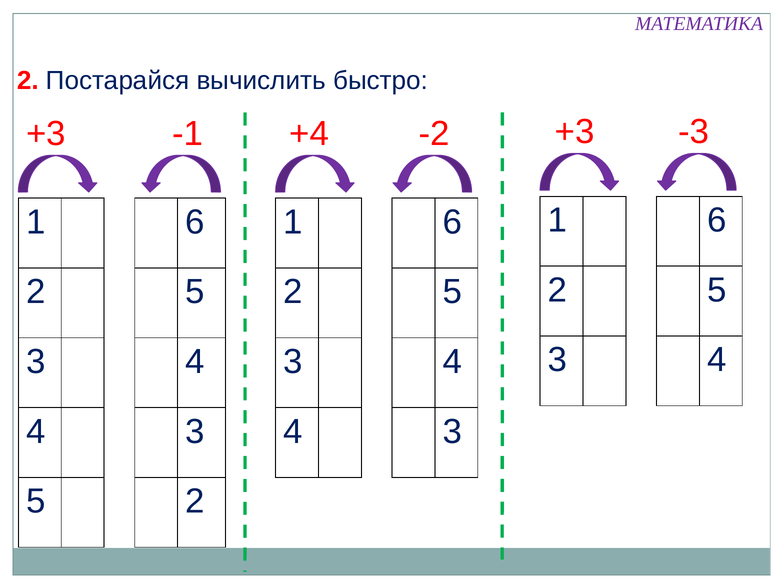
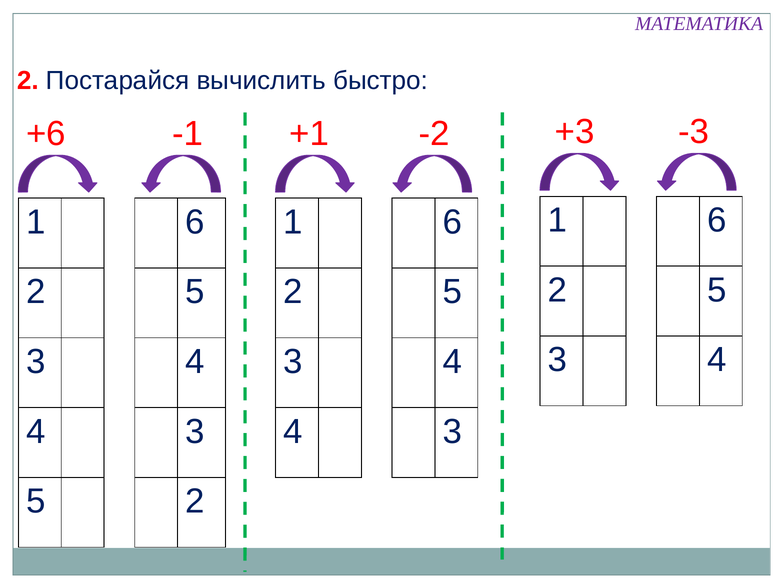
+3 at (46, 134): +3 -> +6
+4: +4 -> +1
